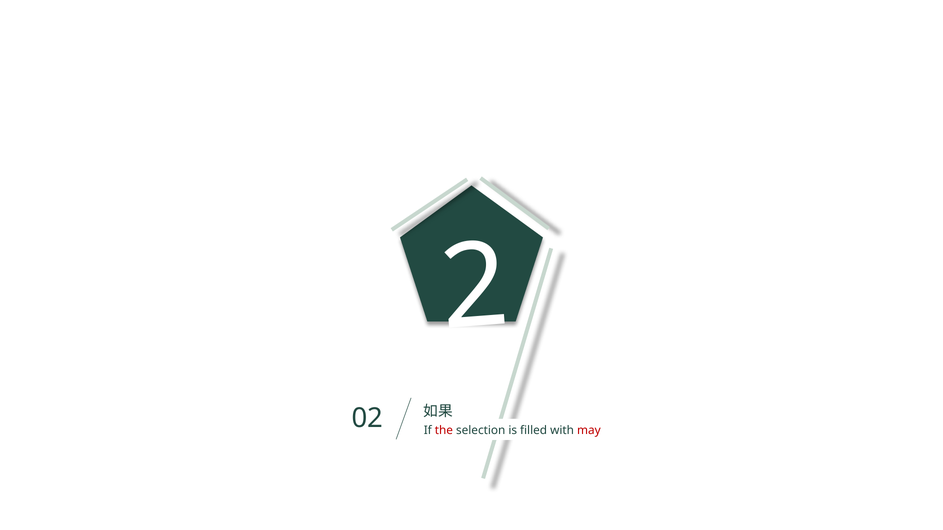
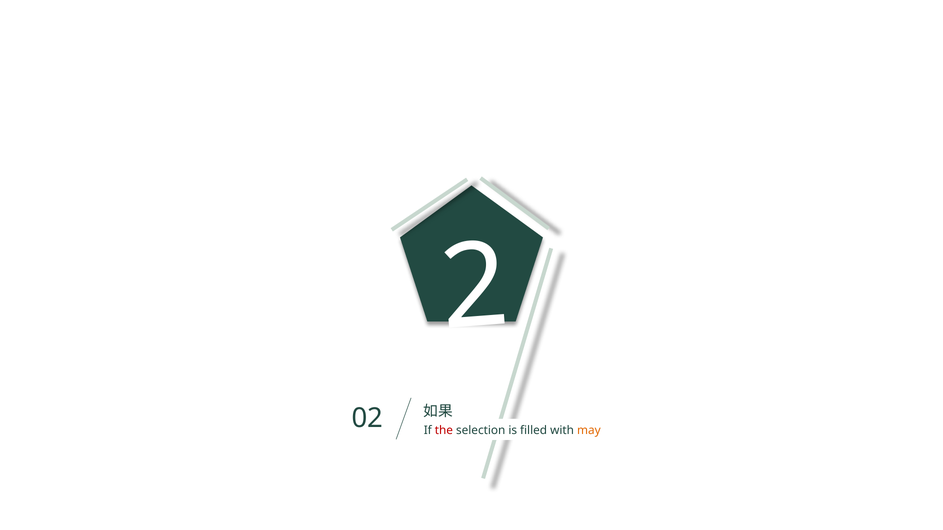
may colour: red -> orange
